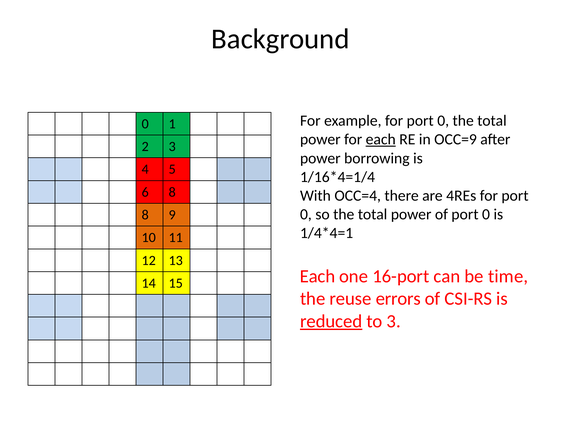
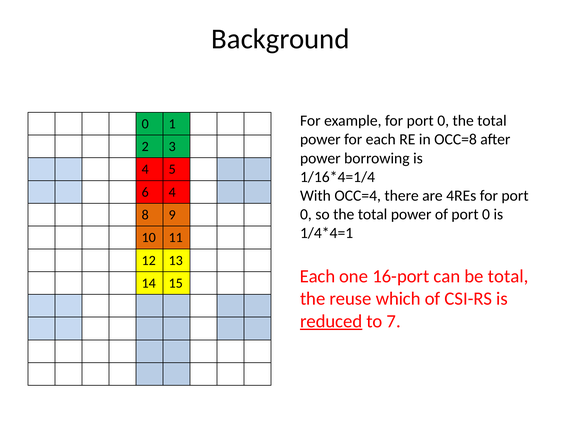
each at (381, 139) underline: present -> none
OCC=9: OCC=9 -> OCC=8
6 8: 8 -> 4
be time: time -> total
errors: errors -> which
to 3: 3 -> 7
